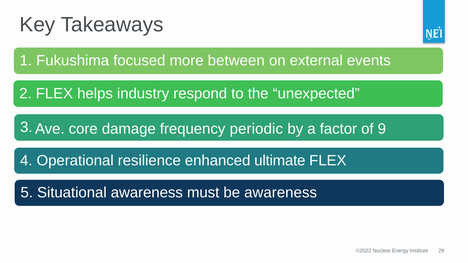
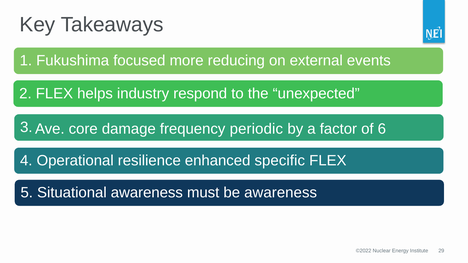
between: between -> reducing
9: 9 -> 6
ultimate: ultimate -> specific
